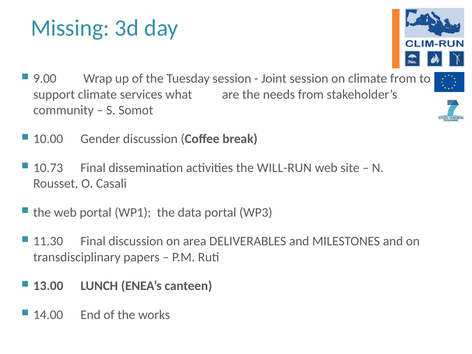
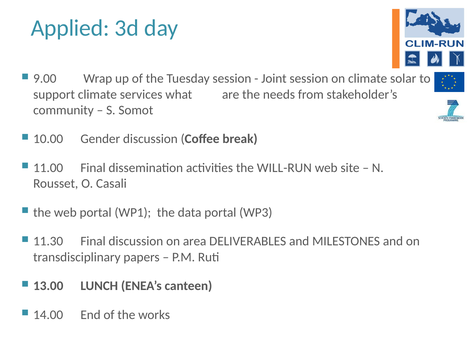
Missing: Missing -> Applied
climate from: from -> solar
10.73: 10.73 -> 11.00
